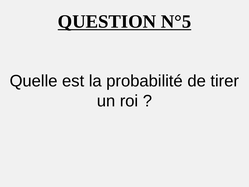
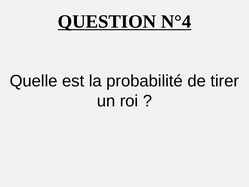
N°5: N°5 -> N°4
